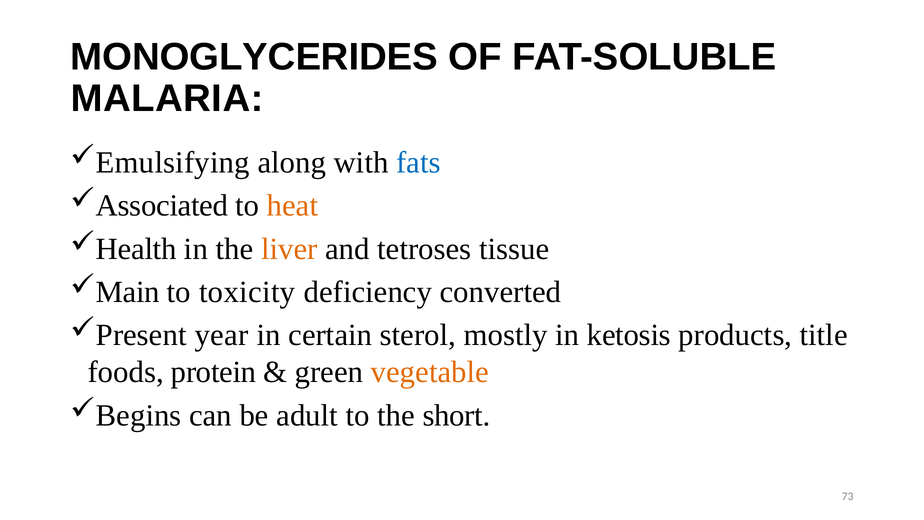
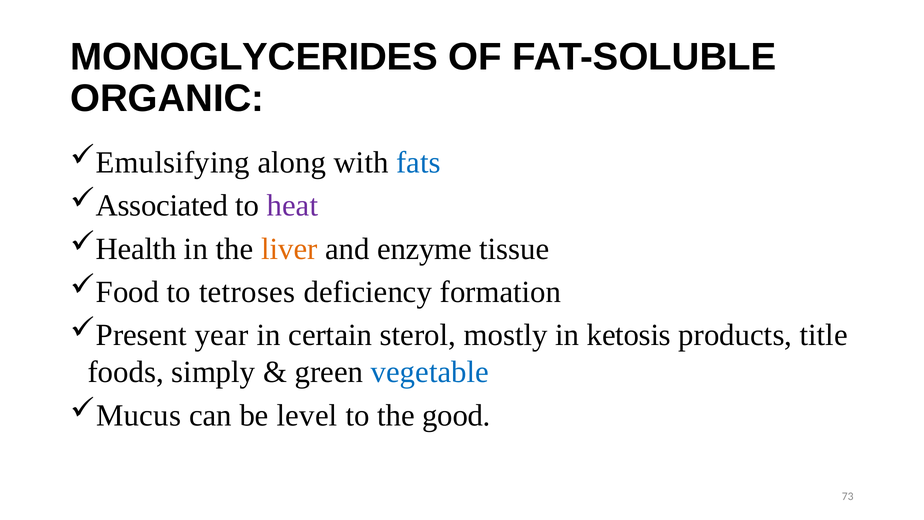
MALARIA: MALARIA -> ORGANIC
heat colour: orange -> purple
tetroses: tetroses -> enzyme
Main: Main -> Food
toxicity: toxicity -> tetroses
converted: converted -> formation
protein: protein -> simply
vegetable colour: orange -> blue
Begins: Begins -> Mucus
adult: adult -> level
short: short -> good
